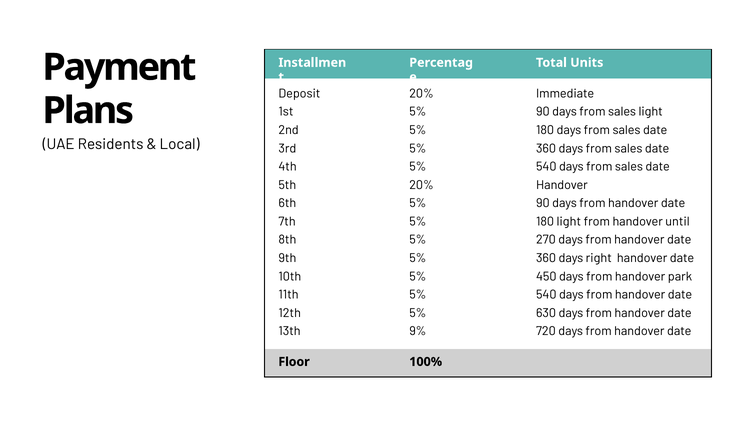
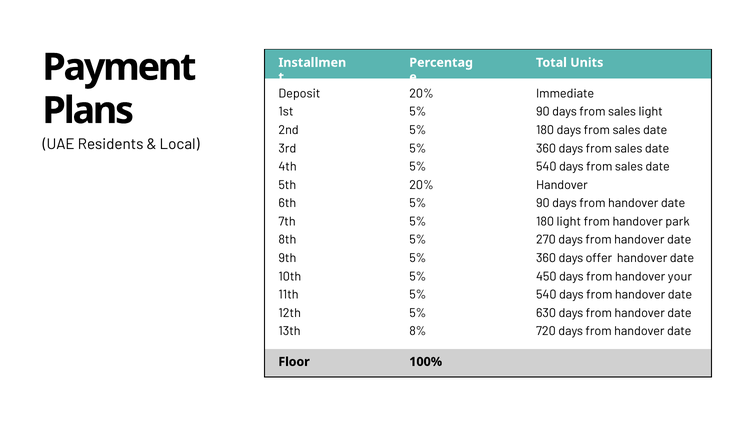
until: until -> park
right: right -> offer
park: park -> your
9%: 9% -> 8%
